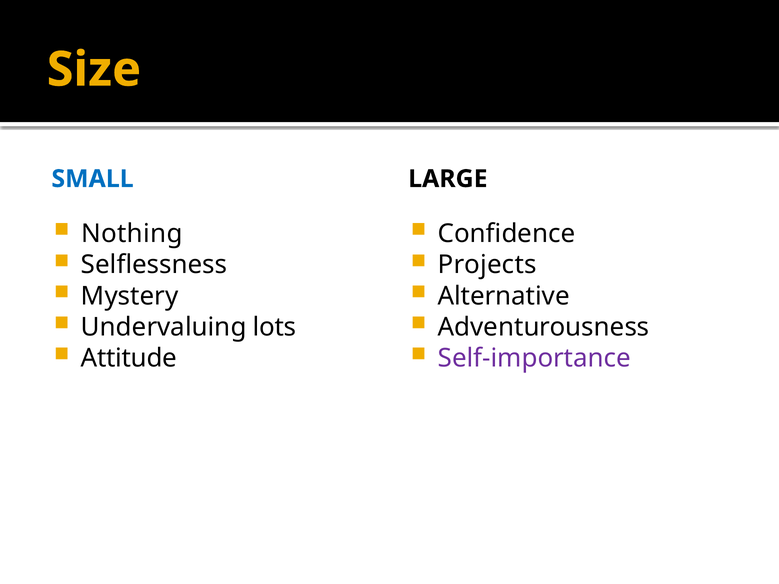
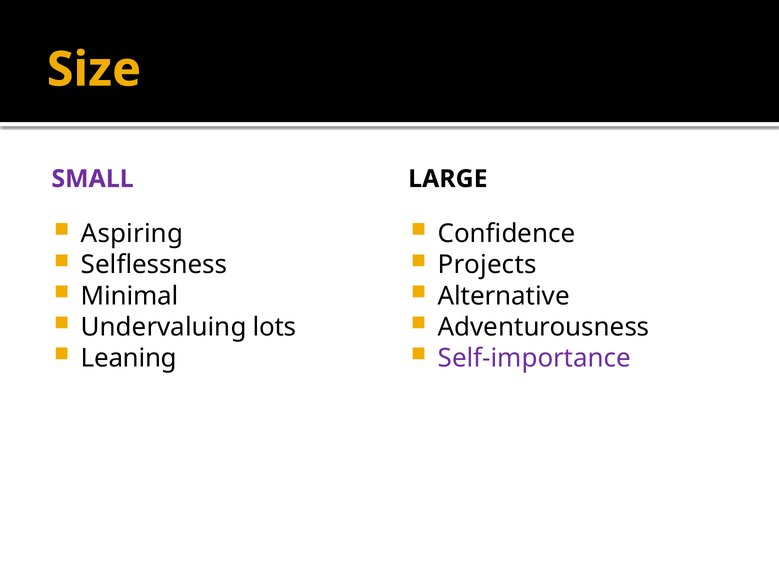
SMALL colour: blue -> purple
Nothing: Nothing -> Aspiring
Mystery: Mystery -> Minimal
Attitude: Attitude -> Leaning
